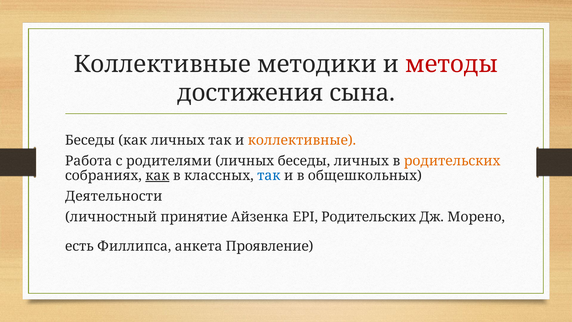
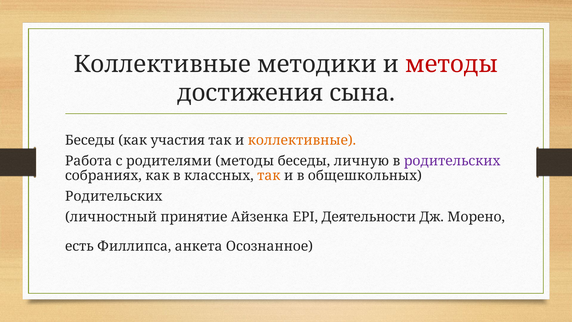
как личных: личных -> участия
родителями личных: личных -> методы
беседы личных: личных -> личную
родительских at (452, 161) colour: orange -> purple
как at (157, 176) underline: present -> none
так at (269, 176) colour: blue -> orange
Деятельности at (114, 196): Деятельности -> Родительских
EPI Родительских: Родительских -> Деятельности
Проявление: Проявление -> Осознанное
